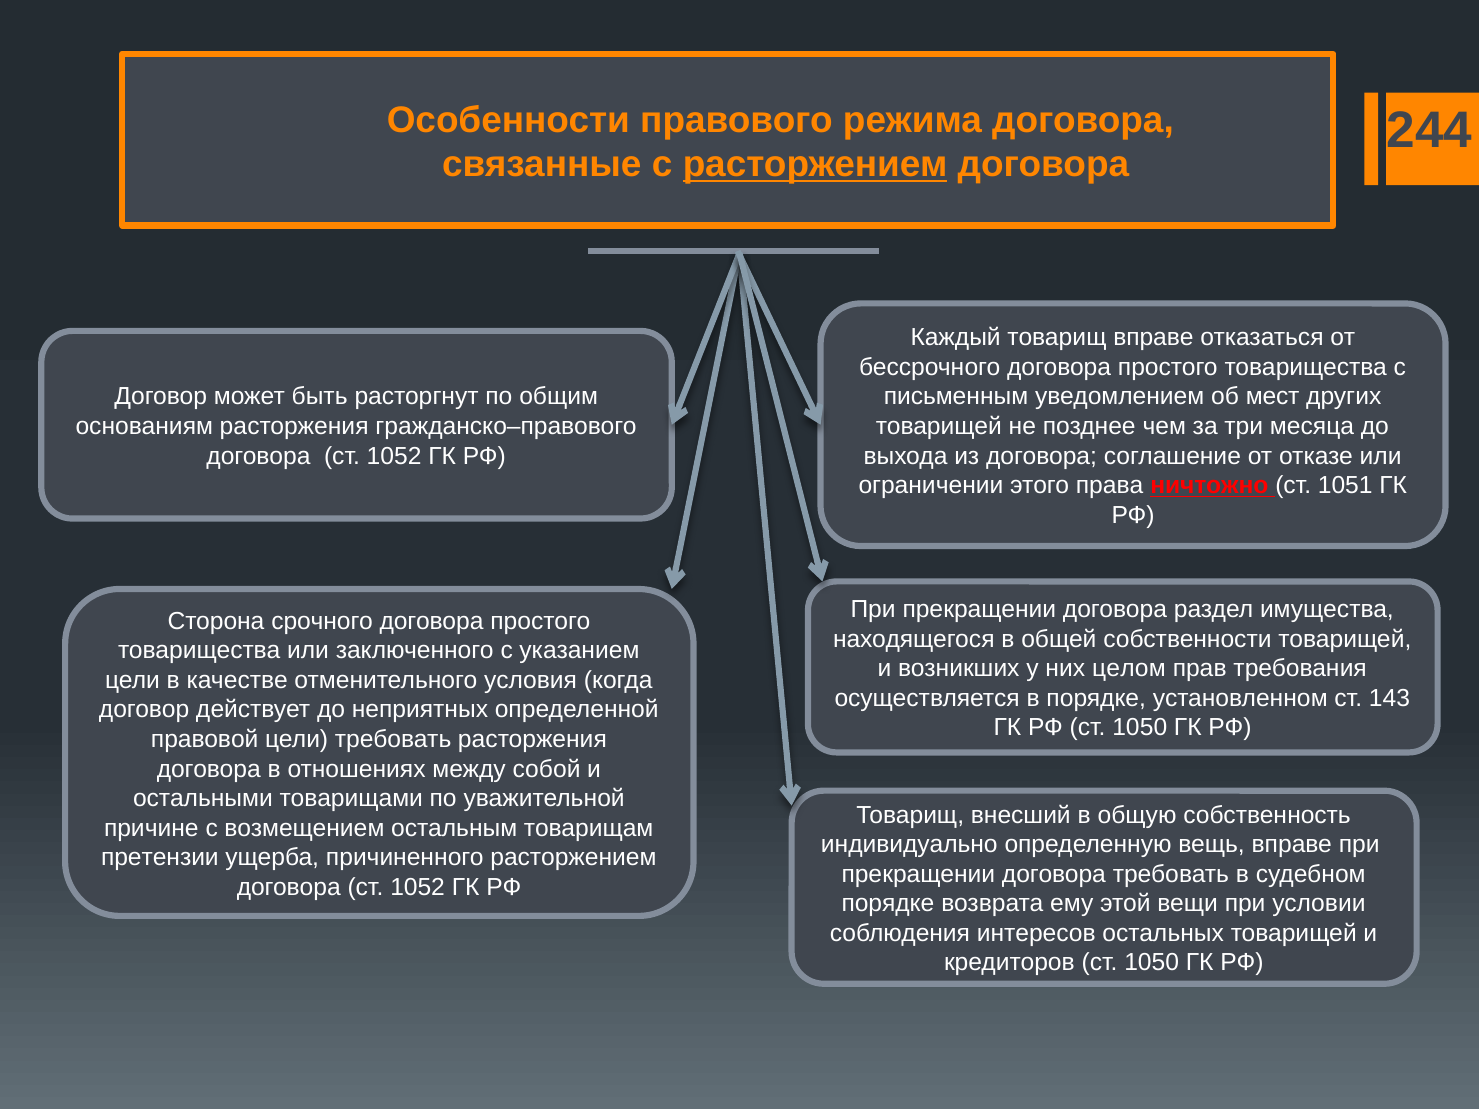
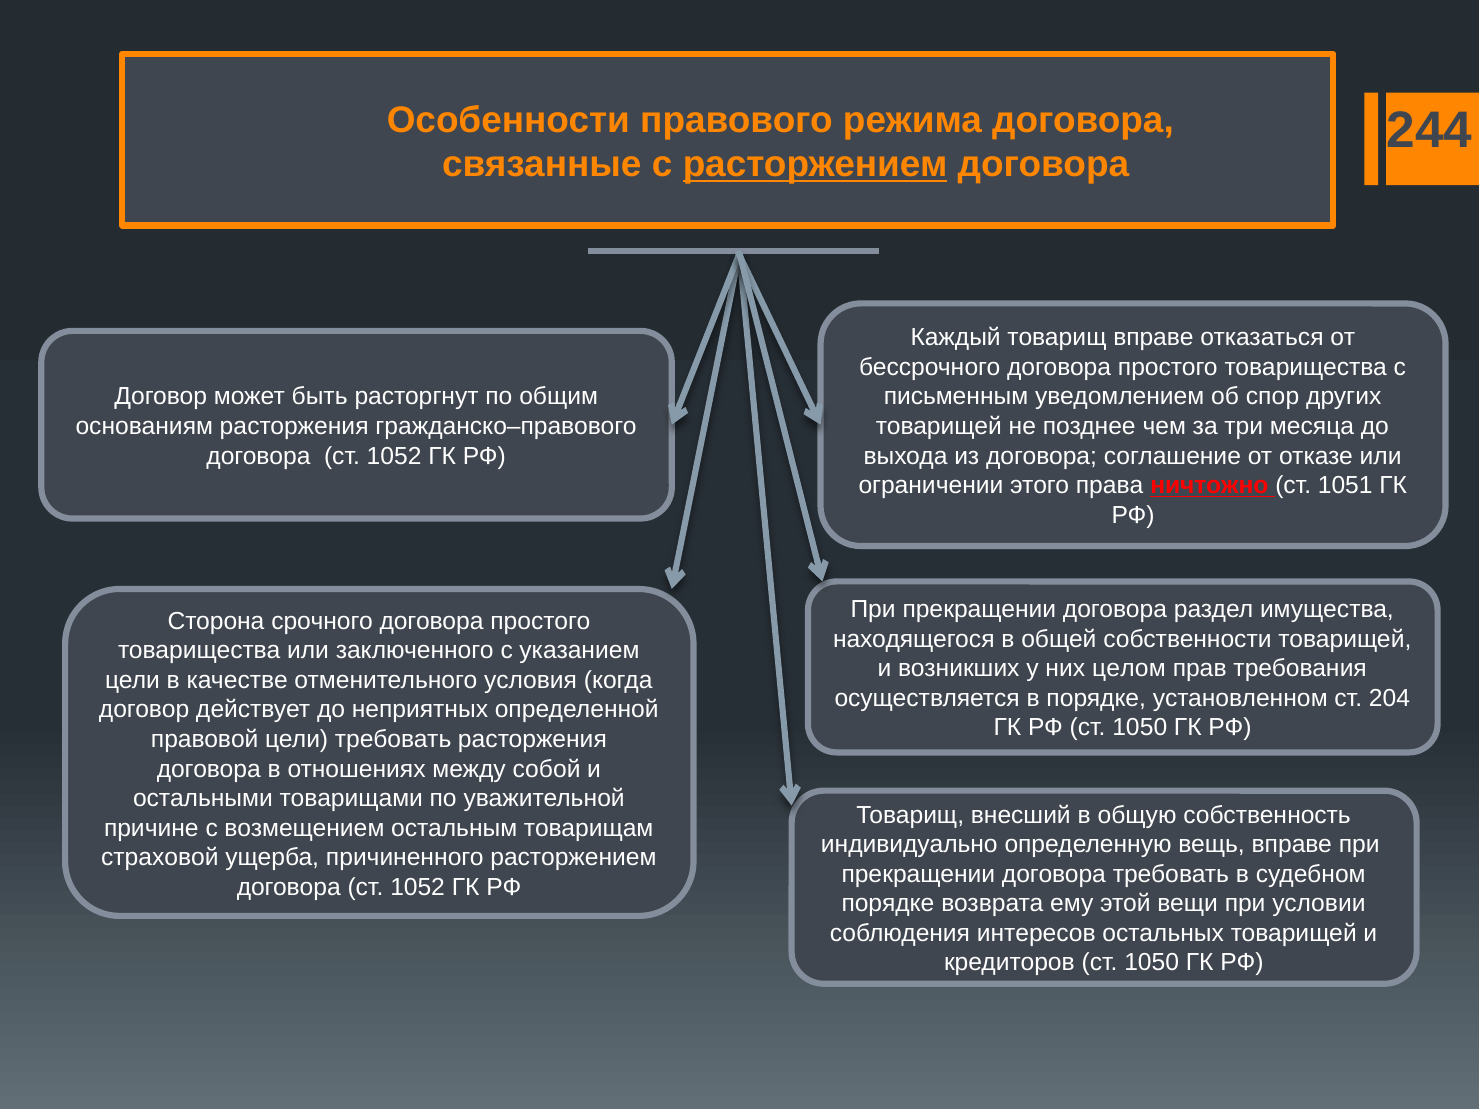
мест: мест -> спор
143: 143 -> 204
претензии: претензии -> страховой
